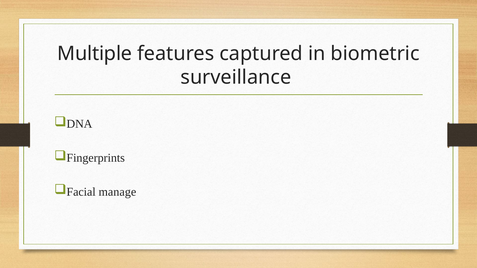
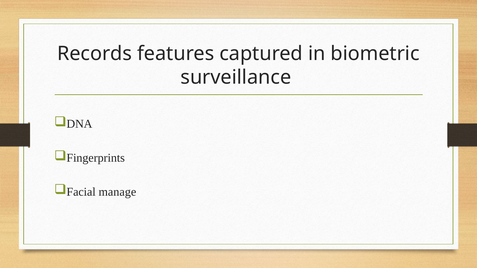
Multiple: Multiple -> Records
